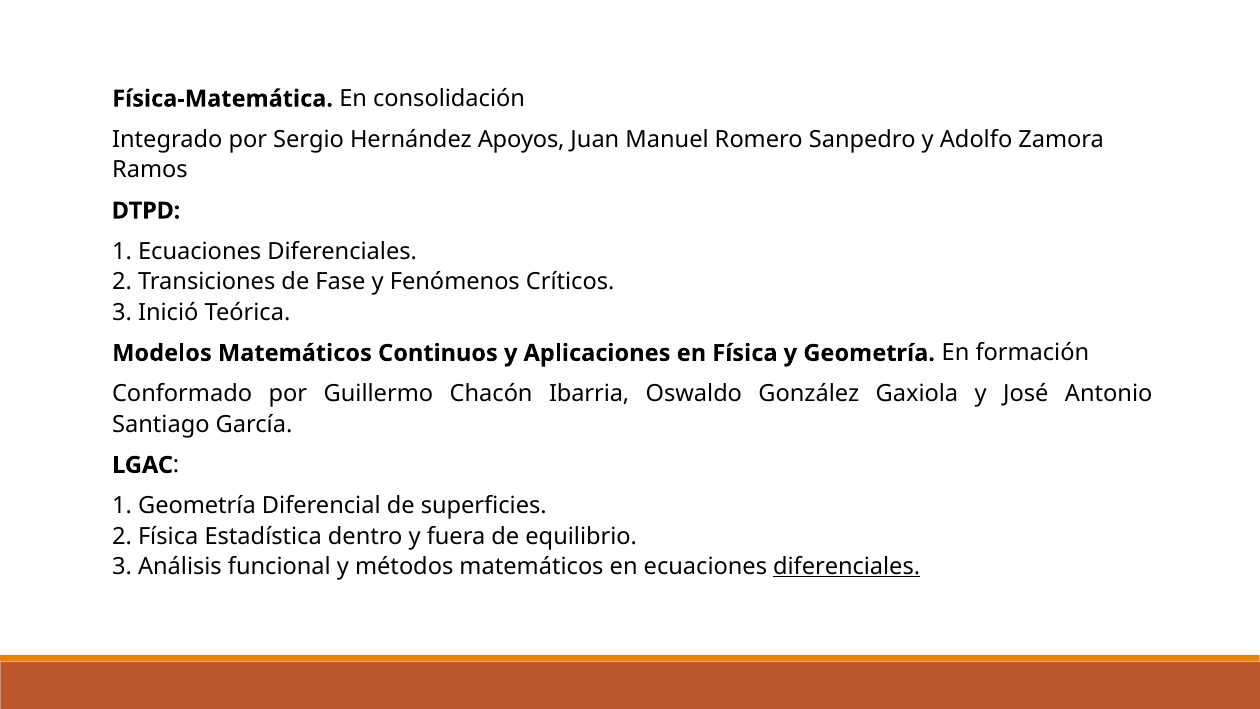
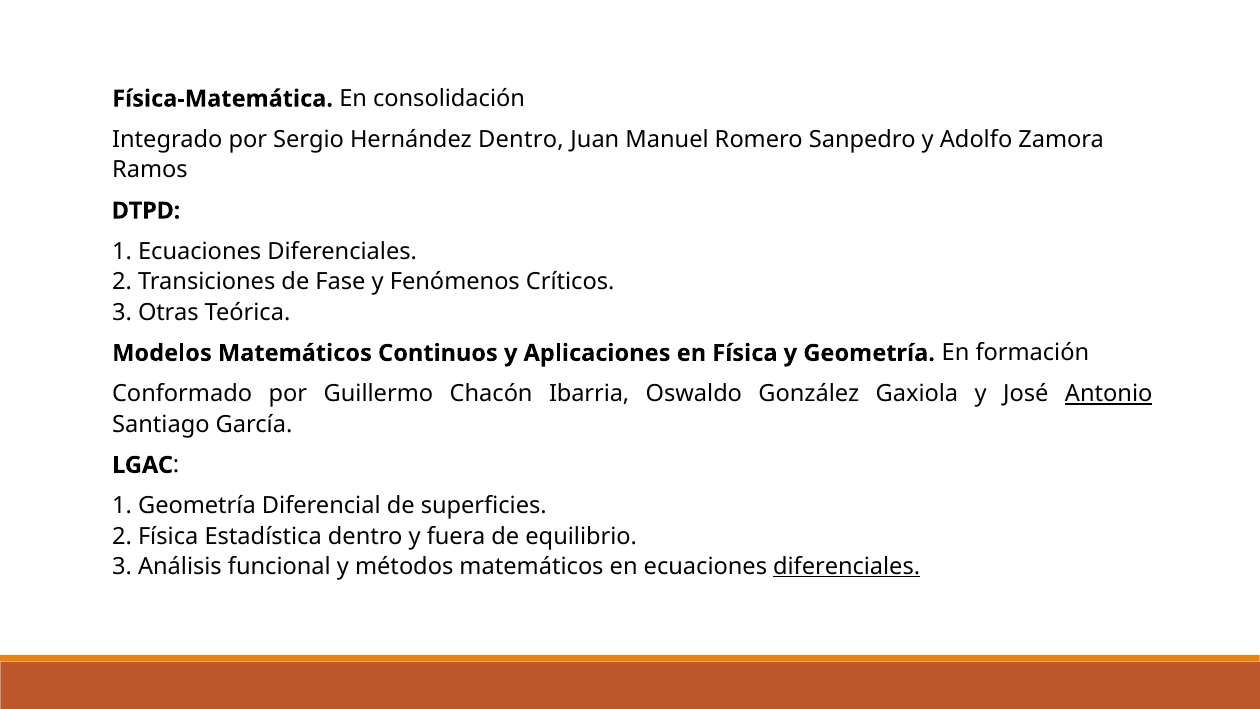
Hernández Apoyos: Apoyos -> Dentro
Inició: Inició -> Otras
Antonio underline: none -> present
